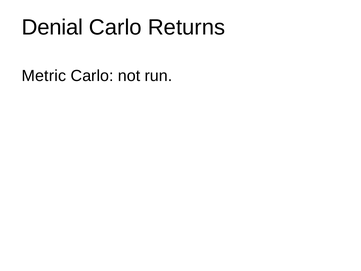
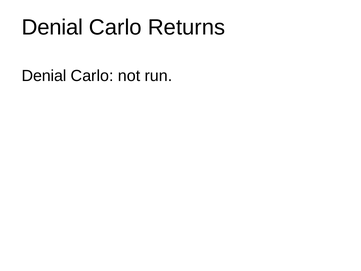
Metric at (44, 76): Metric -> Denial
